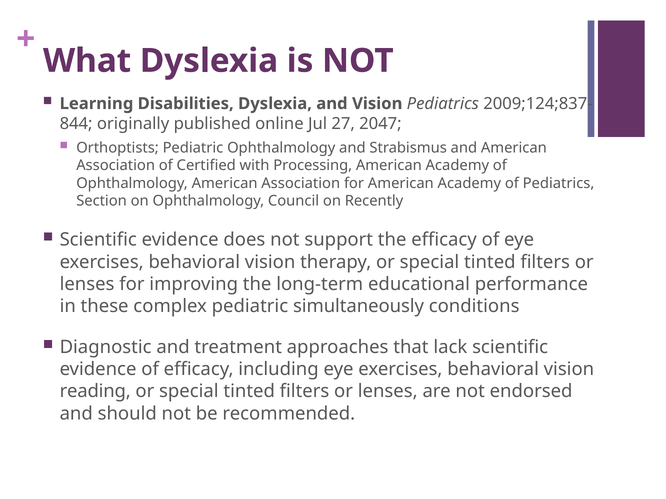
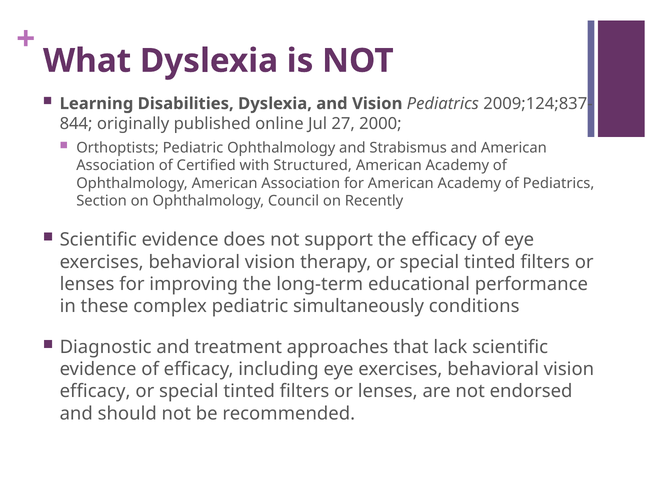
2047: 2047 -> 2000
Processing: Processing -> Structured
reading at (95, 392): reading -> efficacy
